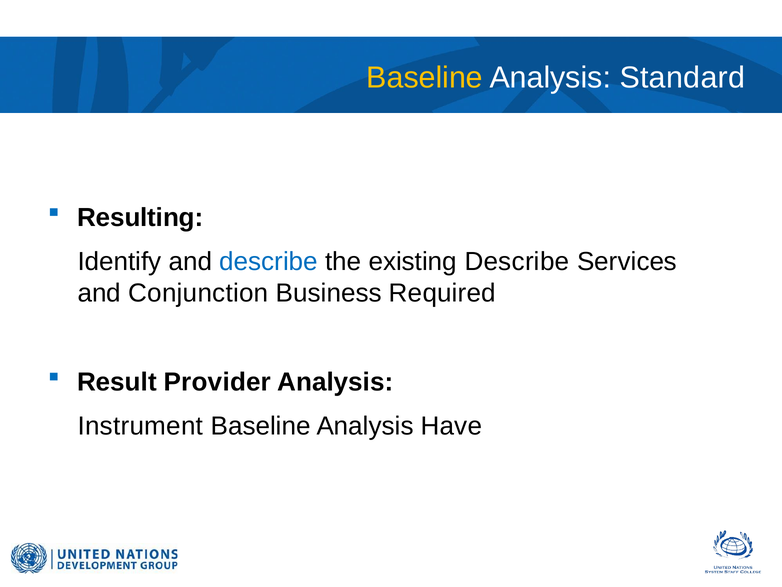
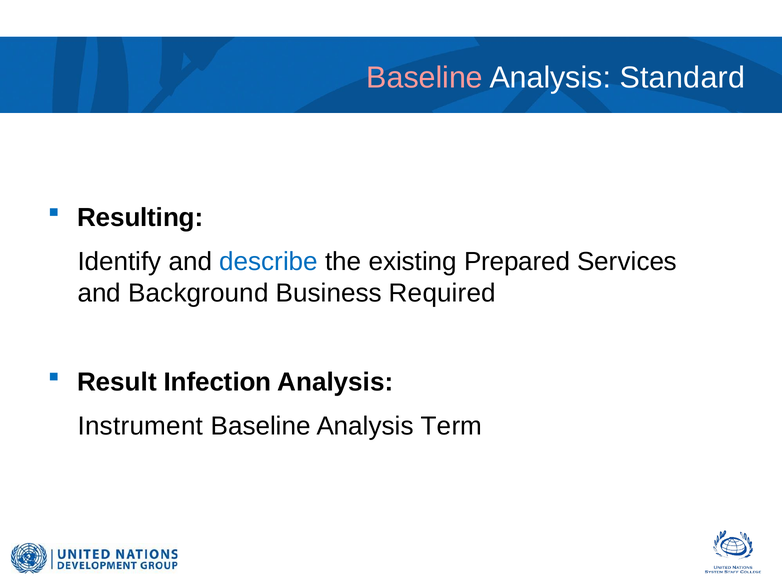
Baseline at (425, 78) colour: yellow -> pink
existing Describe: Describe -> Prepared
Conjunction: Conjunction -> Background
Provider: Provider -> Infection
Have: Have -> Term
